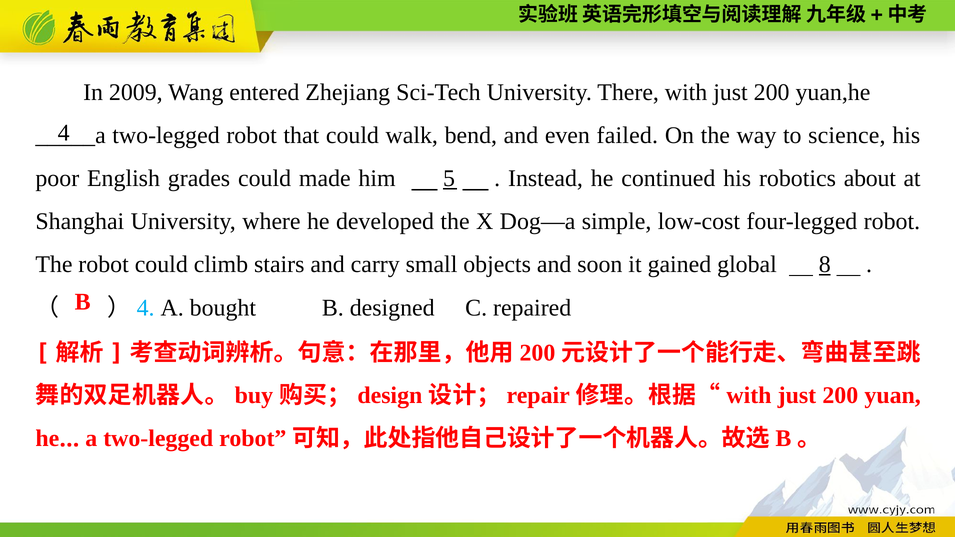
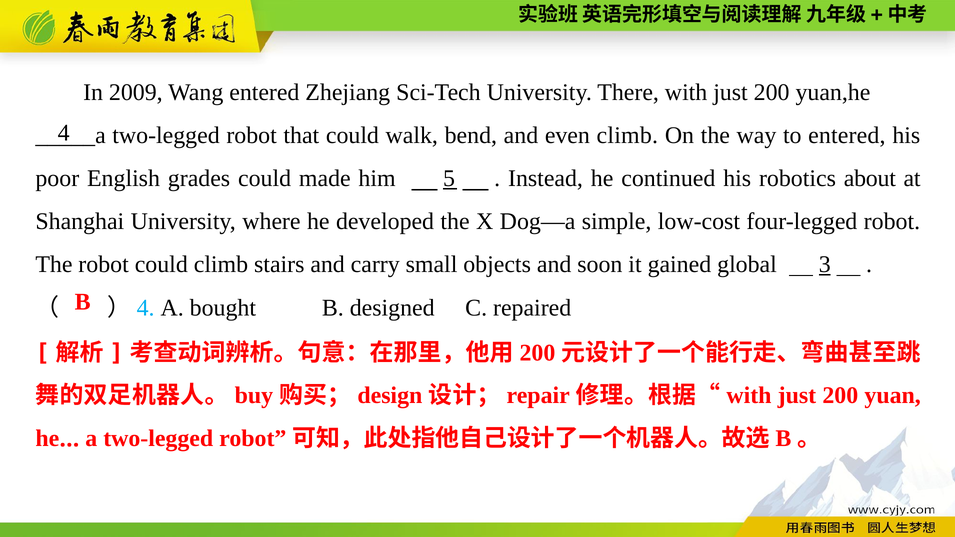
even failed: failed -> climb
to science: science -> entered
8: 8 -> 3
